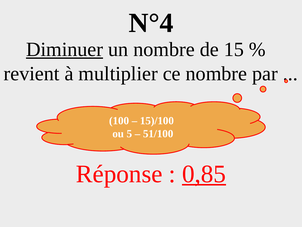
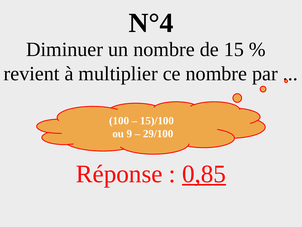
Diminuer underline: present -> none
5: 5 -> 9
51/100: 51/100 -> 29/100
